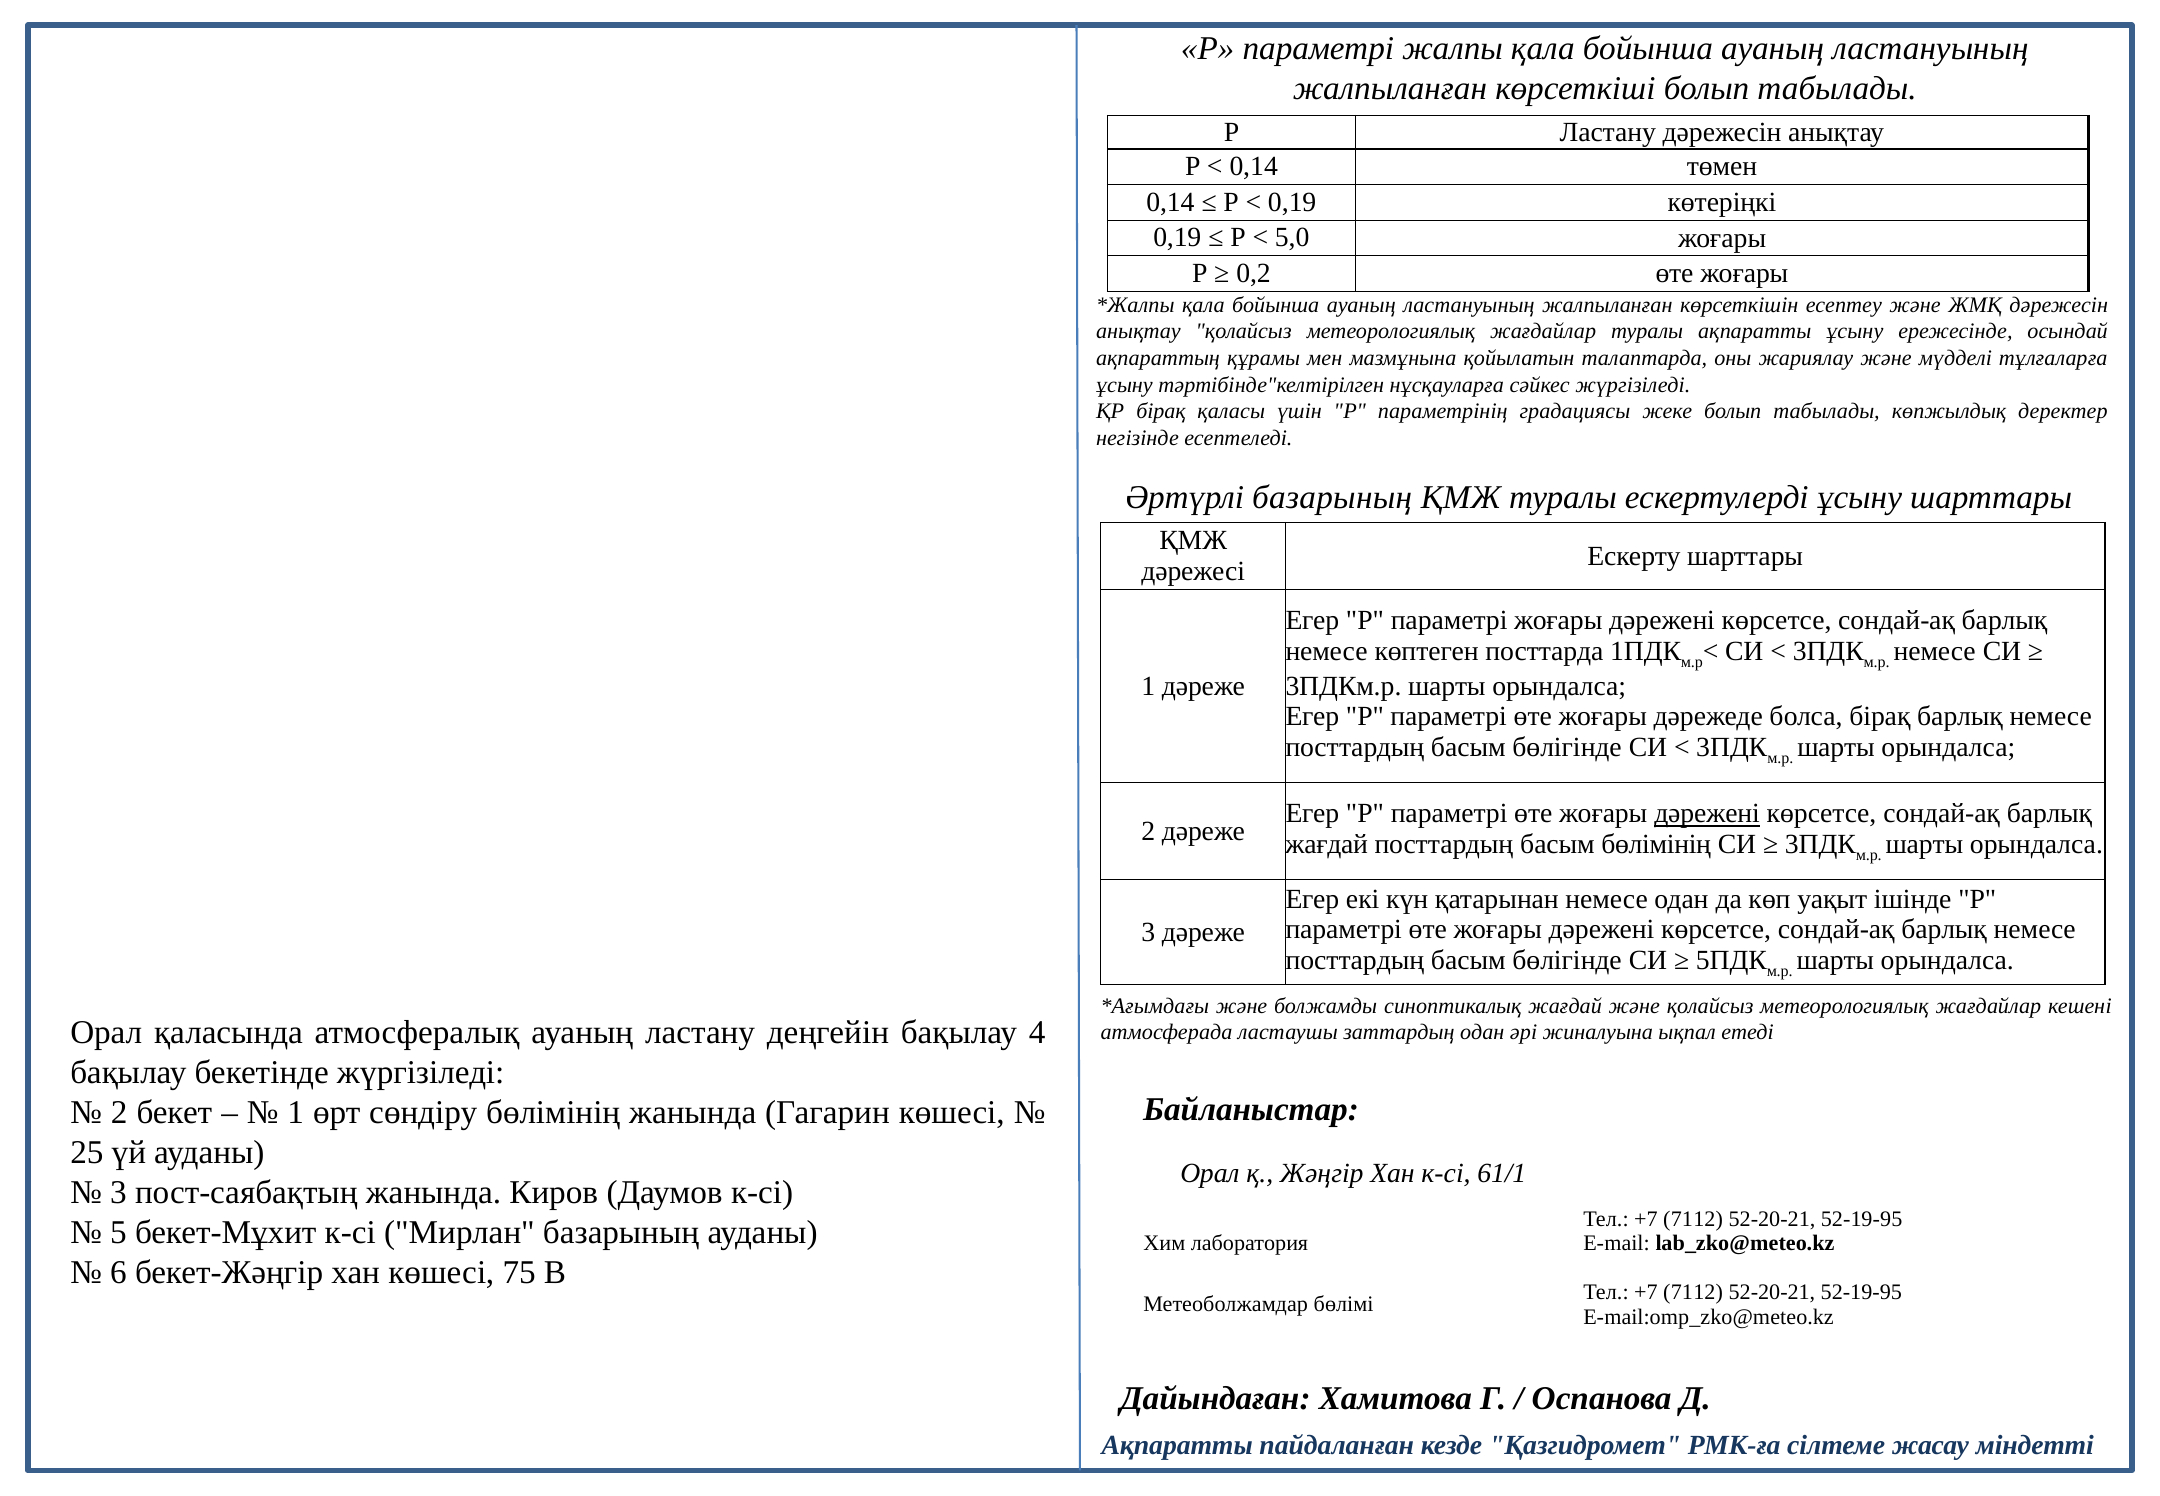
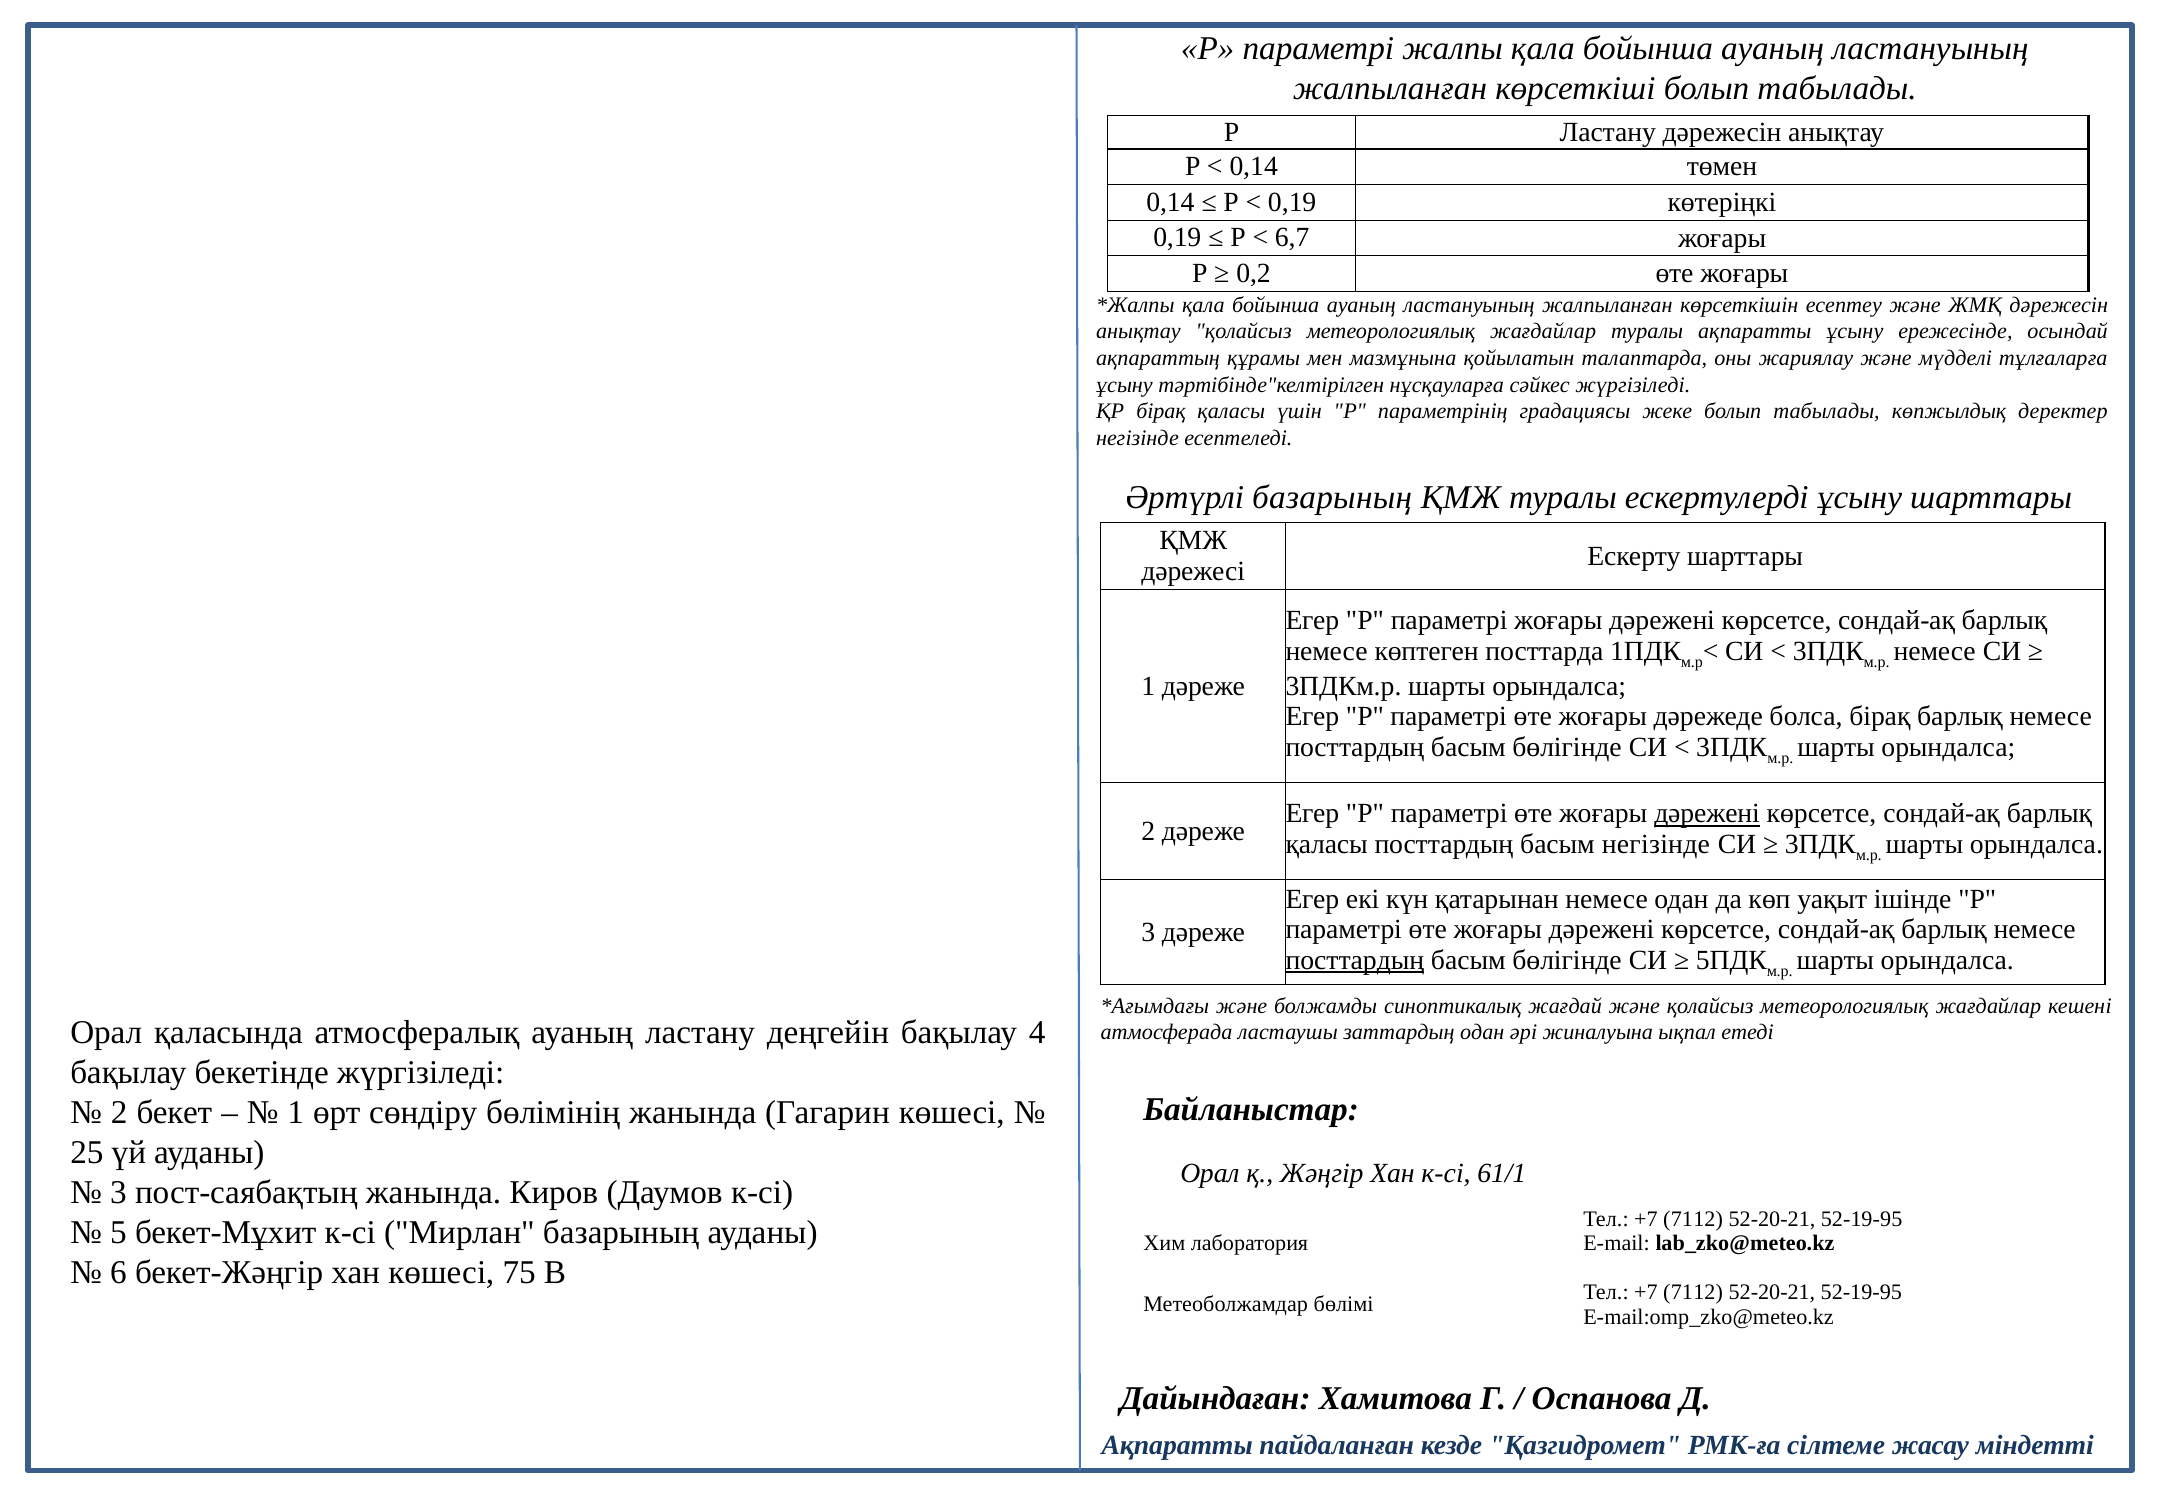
5,0: 5,0 -> 6,7
жағдай at (1327, 844): жағдай -> қаласы
басым бөлімінің: бөлімінің -> негізінде
посттардың at (1355, 960) underline: none -> present
